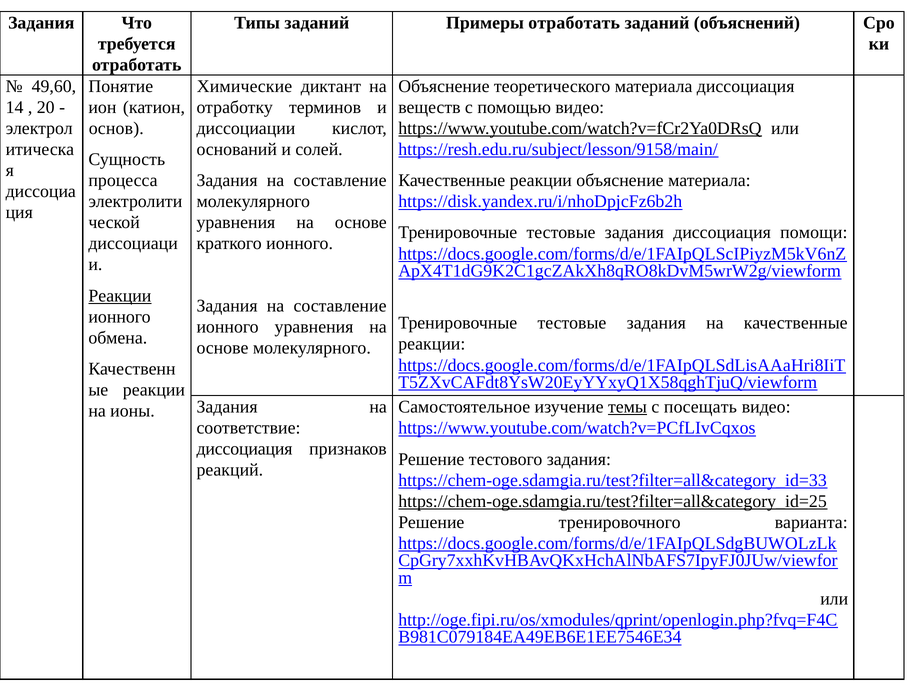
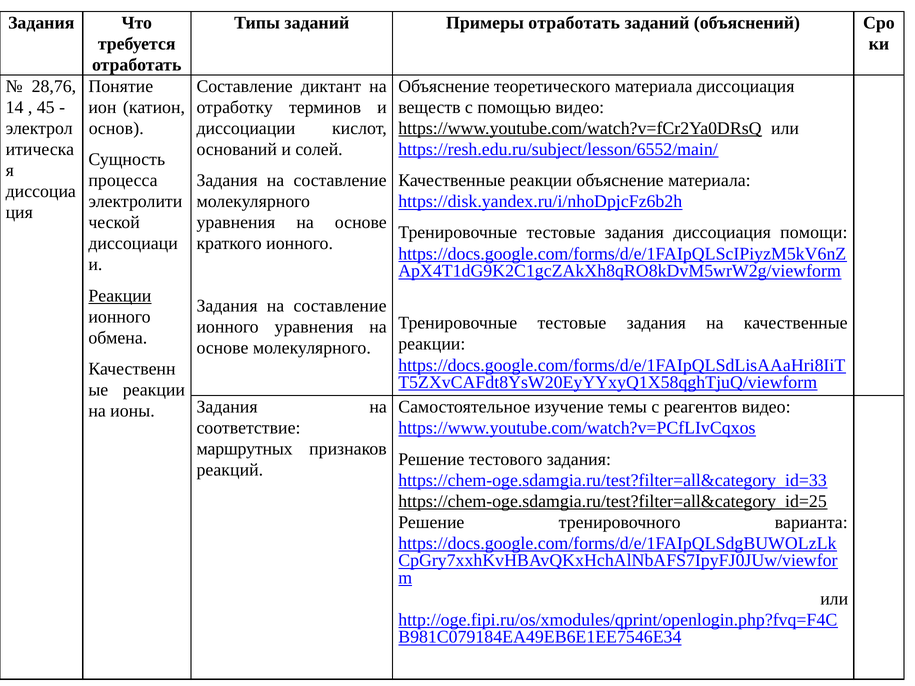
49,60: 49,60 -> 28,76
Химические at (244, 86): Химические -> Составление
20: 20 -> 45
https://resh.edu.ru/subject/lesson/9158/main/: https://resh.edu.ru/subject/lesson/9158/main/ -> https://resh.edu.ru/subject/lesson/6552/main/
темы underline: present -> none
посещать: посещать -> реагентов
диссоциация at (245, 449): диссоциация -> маршрутных
